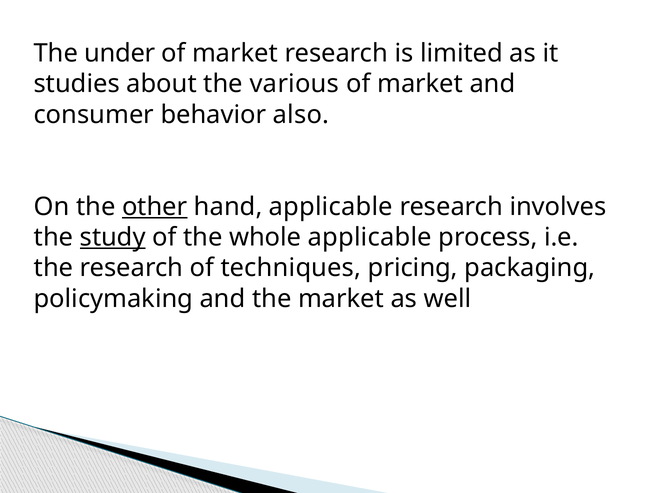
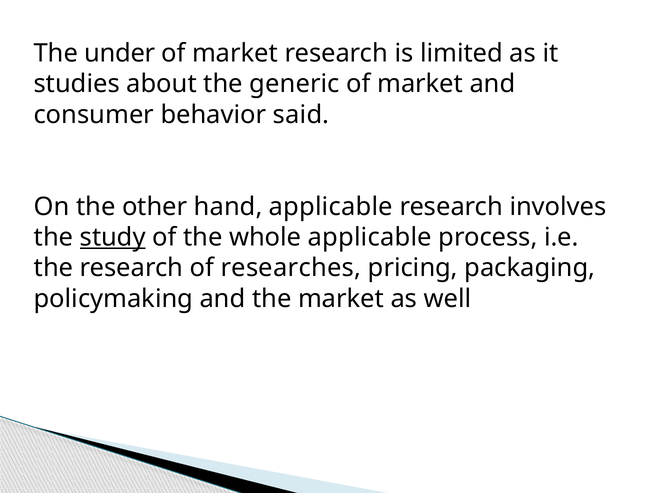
various: various -> generic
also: also -> said
other underline: present -> none
techniques: techniques -> researches
